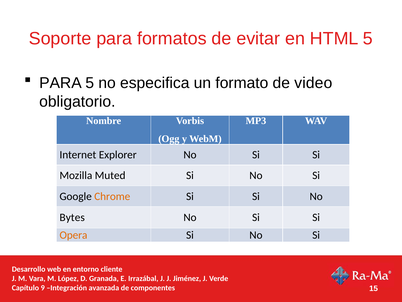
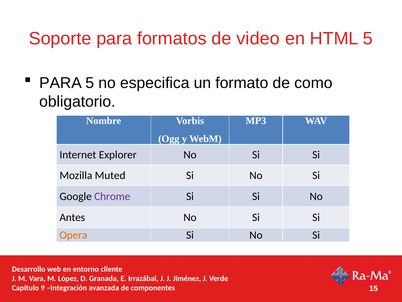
evitar: evitar -> video
video: video -> como
Chrome colour: orange -> purple
Bytes: Bytes -> Antes
